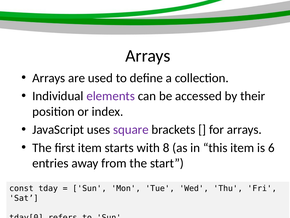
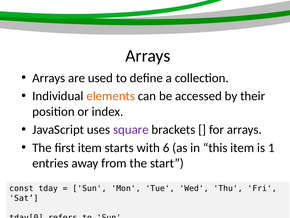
elements colour: purple -> orange
8: 8 -> 6
6: 6 -> 1
